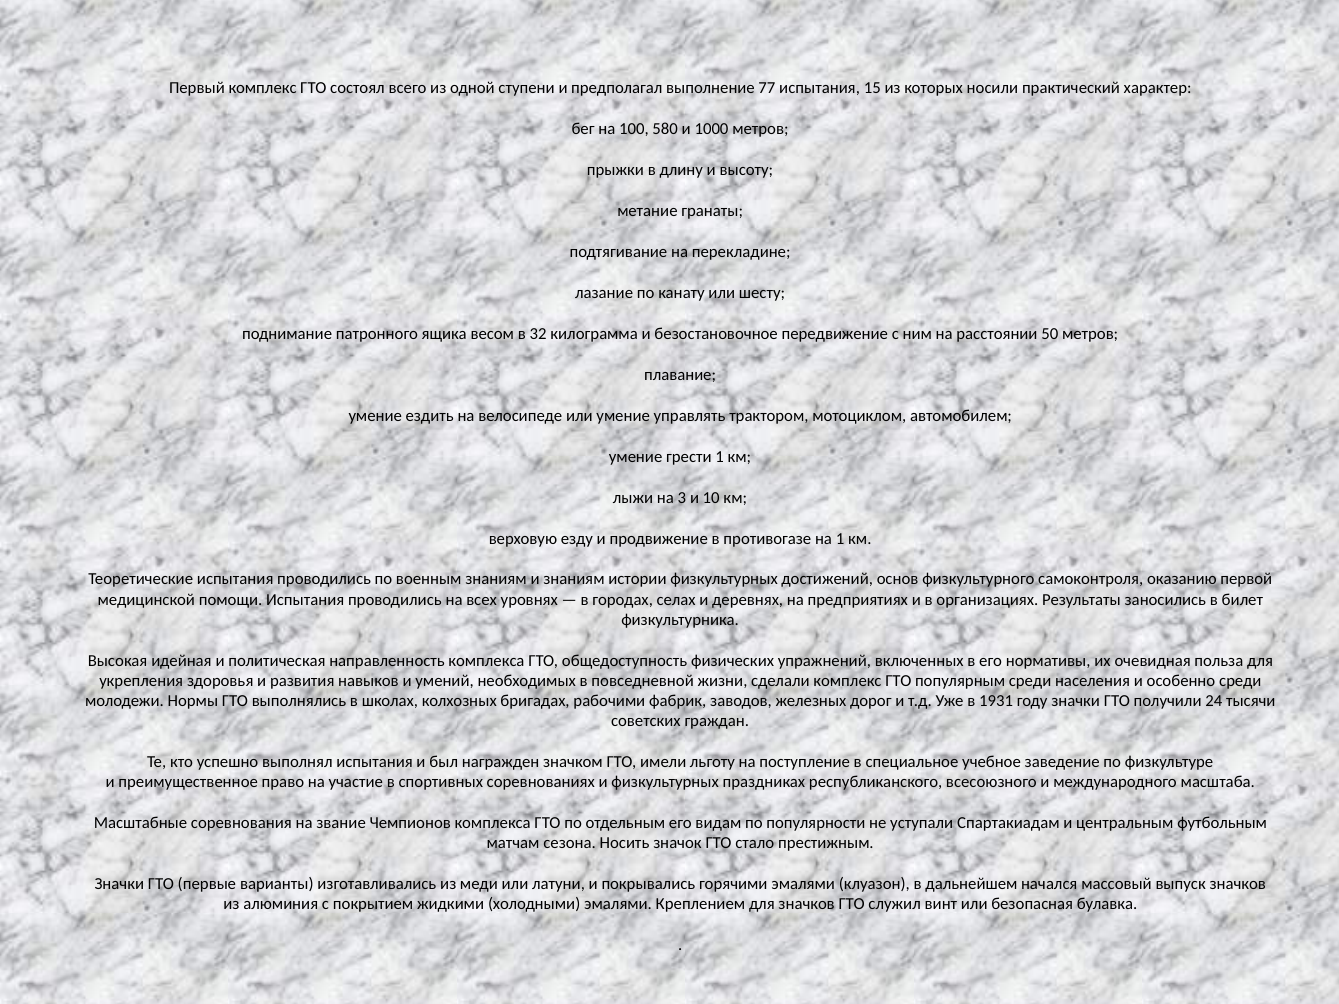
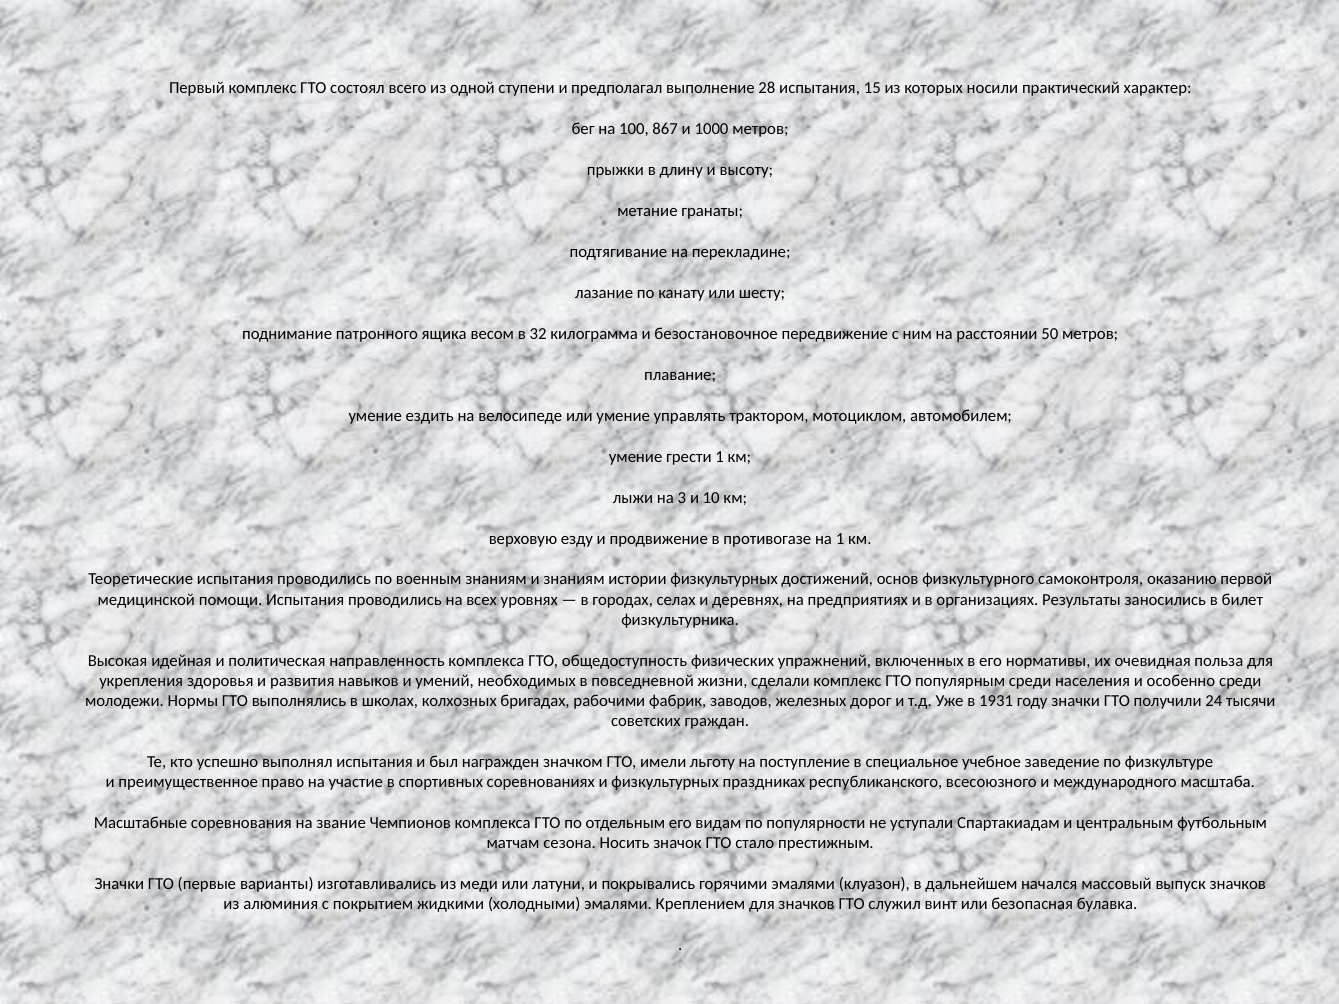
77: 77 -> 28
580: 580 -> 867
